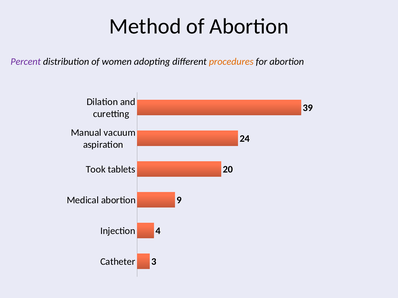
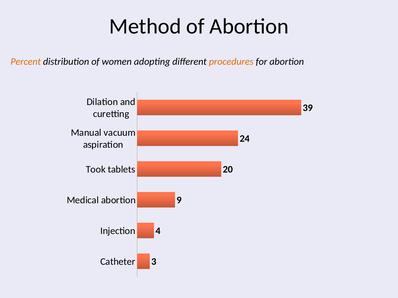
Percent colour: purple -> orange
